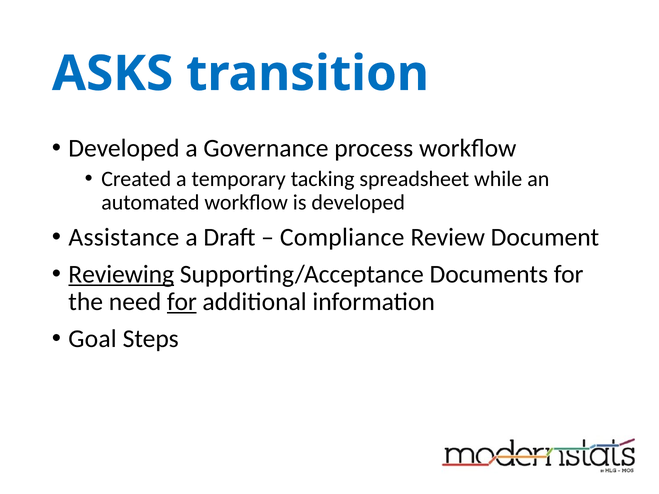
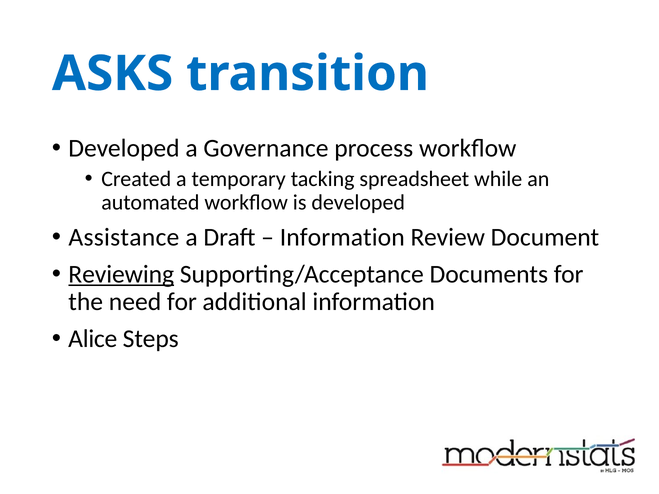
Compliance at (342, 237): Compliance -> Information
for at (182, 302) underline: present -> none
Goal: Goal -> Alice
